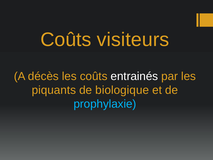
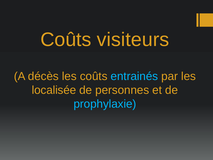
entrainés colour: white -> light blue
piquants: piquants -> localisée
biologique: biologique -> personnes
